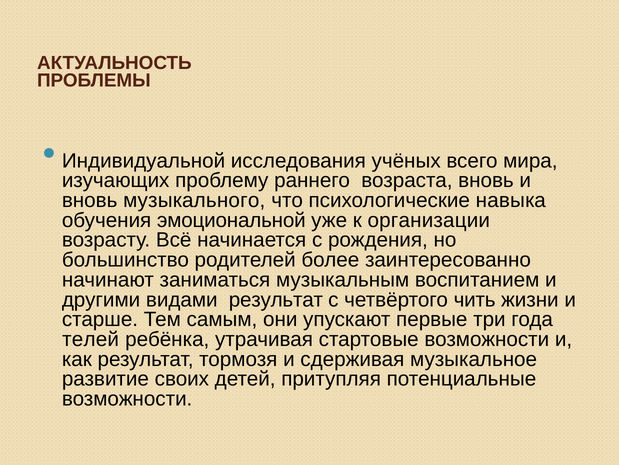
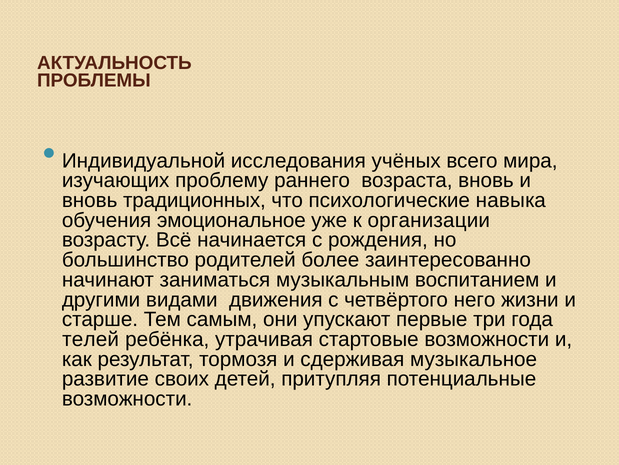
музыкального: музыкального -> традиционных
эмоциональной: эмоциональной -> эмоциональное
видами результат: результат -> движения
чить: чить -> него
